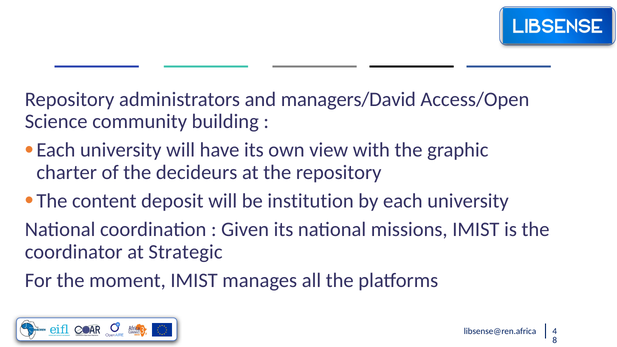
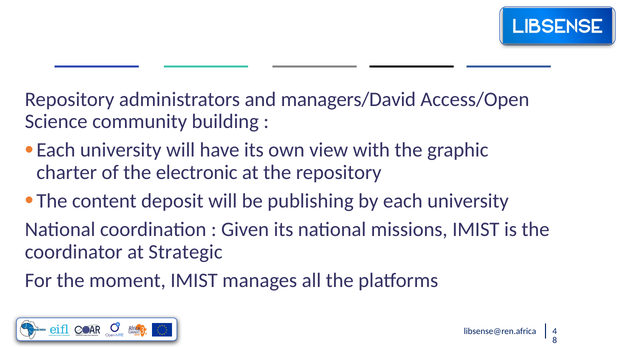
decideurs: decideurs -> electronic
institution: institution -> publishing
